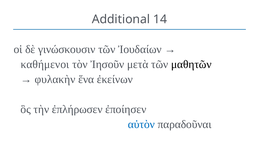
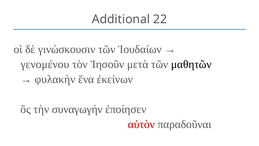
14: 14 -> 22
καθήμενοι: καθήμενοι -> γενομένου
ἐπλήρωσεν: ἐπλήρωσεν -> συναγωγήν
αὐτὸν colour: blue -> red
